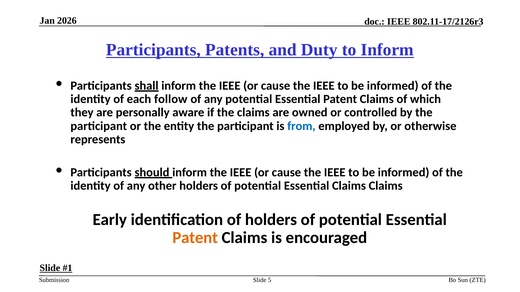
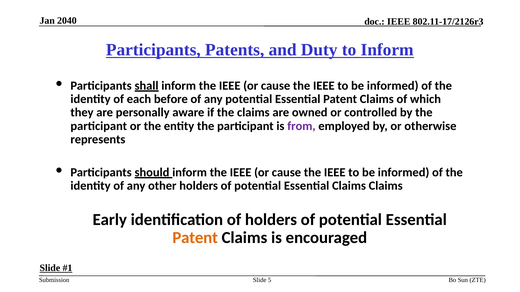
2026: 2026 -> 2040
follow: follow -> before
from colour: blue -> purple
